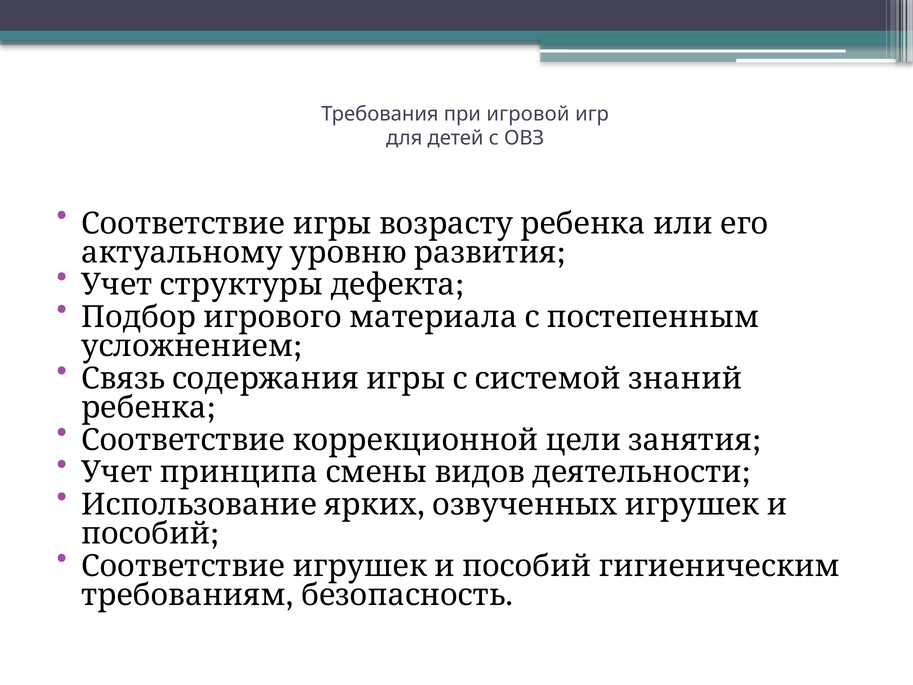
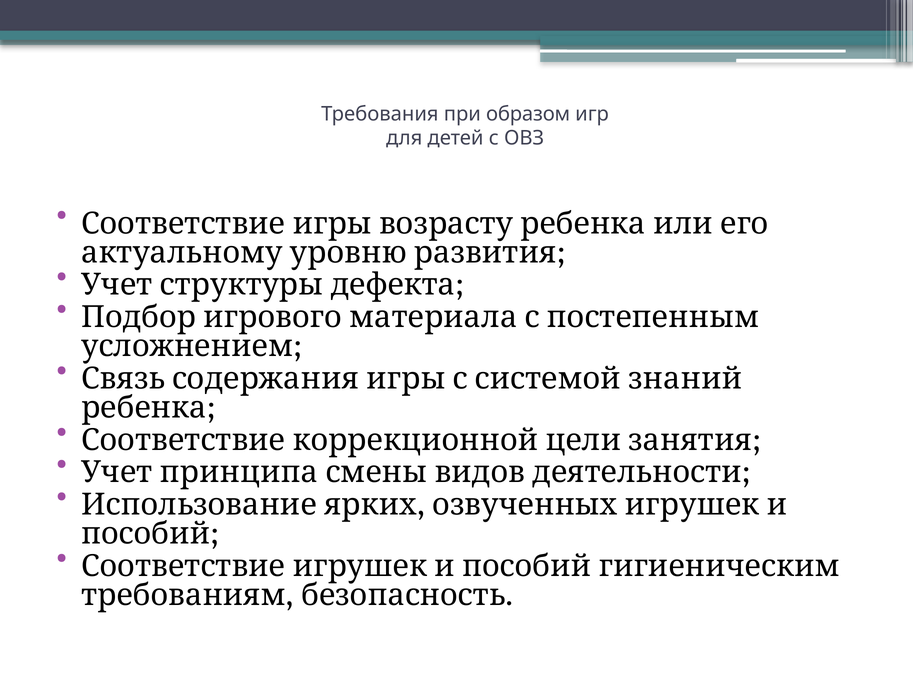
игровой: игровой -> образом
